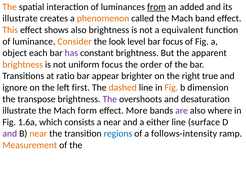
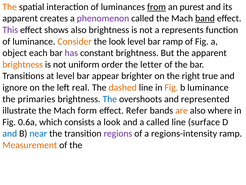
added: added -> purest
illustrate at (20, 18): illustrate -> apparent
phenomenon colour: orange -> purple
band underline: none -> present
This colour: orange -> purple
equivalent: equivalent -> represents
bar focus: focus -> ramp
uniform focus: focus -> order
order: order -> letter
at ratio: ratio -> level
first: first -> real
b dimension: dimension -> luminance
transpose: transpose -> primaries
The at (110, 99) colour: purple -> blue
desaturation: desaturation -> represented
More: More -> Refer
are colour: purple -> orange
1.6a: 1.6a -> 0.6a
a near: near -> look
a either: either -> called
and at (10, 133) colour: purple -> blue
near at (38, 133) colour: orange -> blue
regions colour: blue -> purple
follows-intensity: follows-intensity -> regions-intensity
